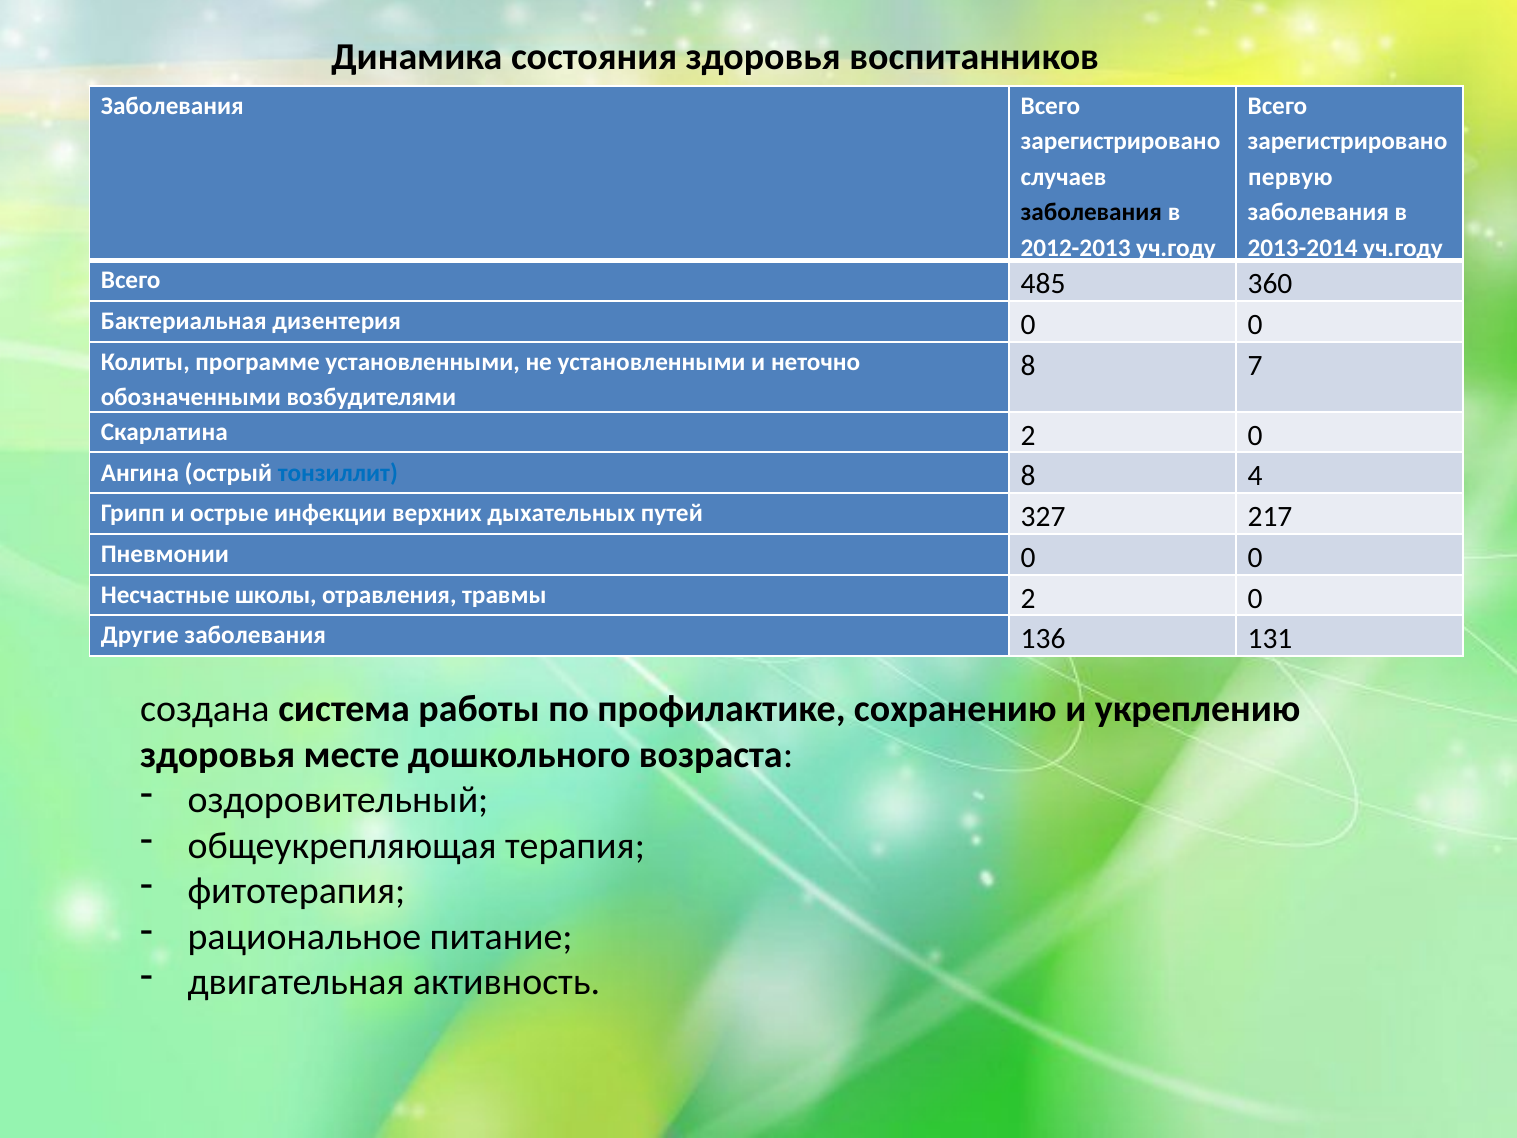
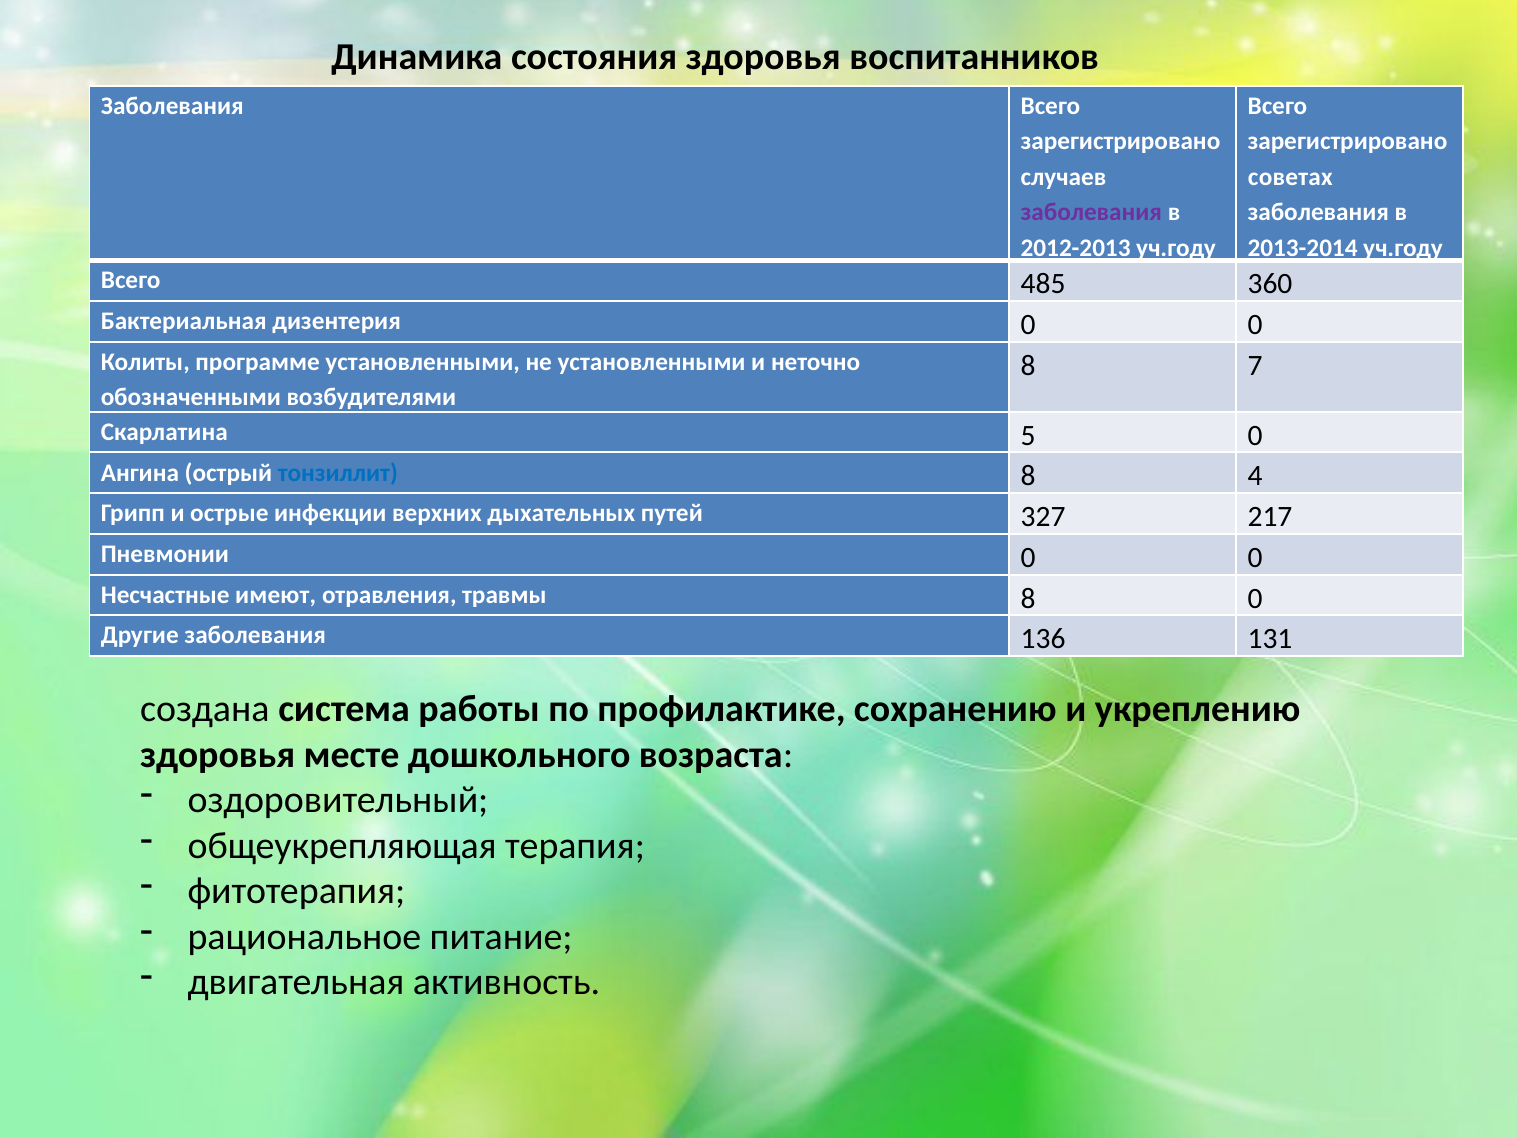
первую: первую -> советах
заболевания at (1091, 212) colour: black -> purple
Скарлатина 2: 2 -> 5
школы: школы -> имеют
травмы 2: 2 -> 8
